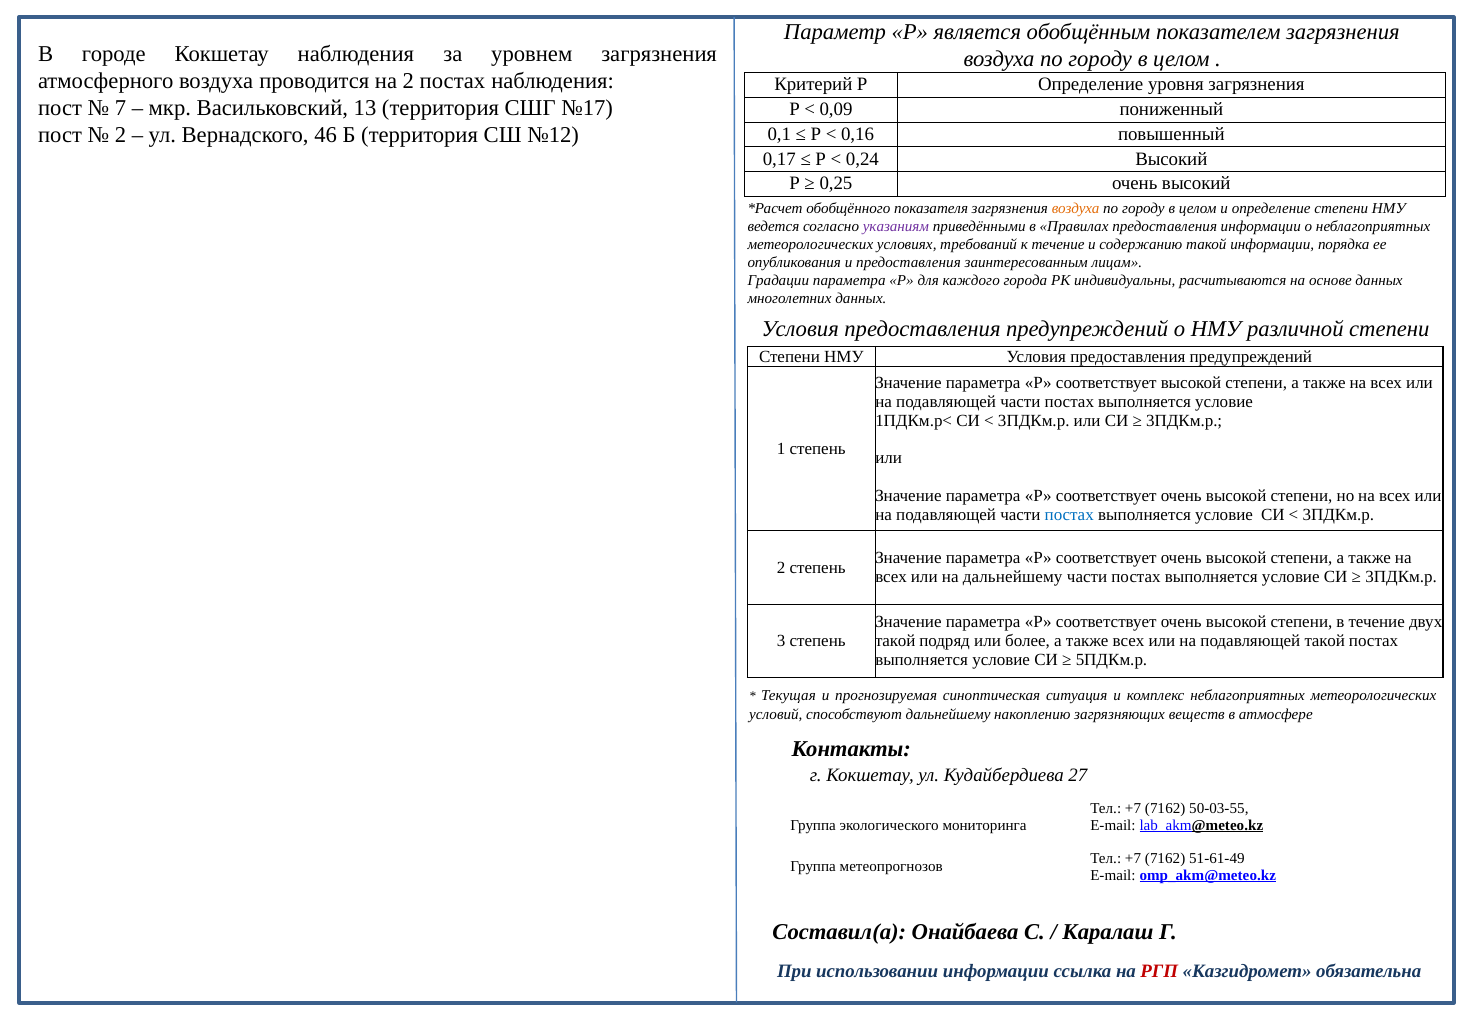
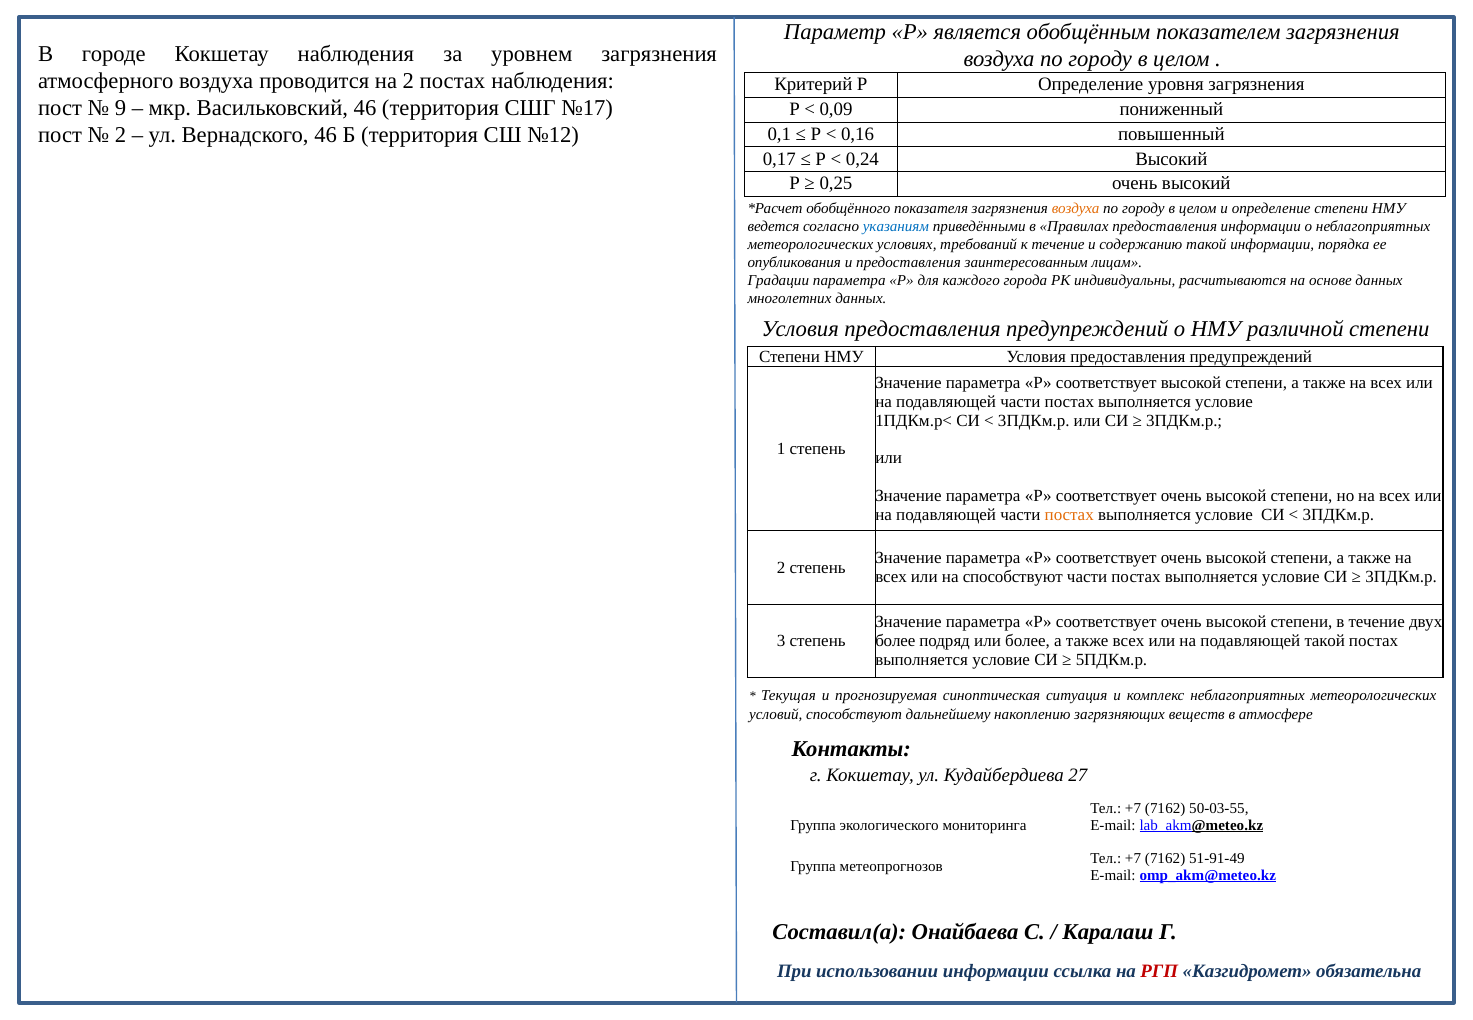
7: 7 -> 9
Васильковский 13: 13 -> 46
указаниям colour: purple -> blue
постах at (1069, 515) colour: blue -> orange
на дальнейшему: дальнейшему -> способствуют
такой at (895, 641): такой -> более
51-61-49: 51-61-49 -> 51-91-49
